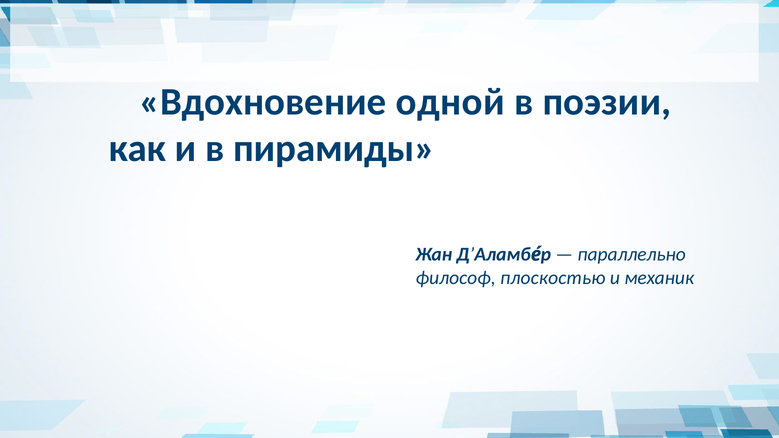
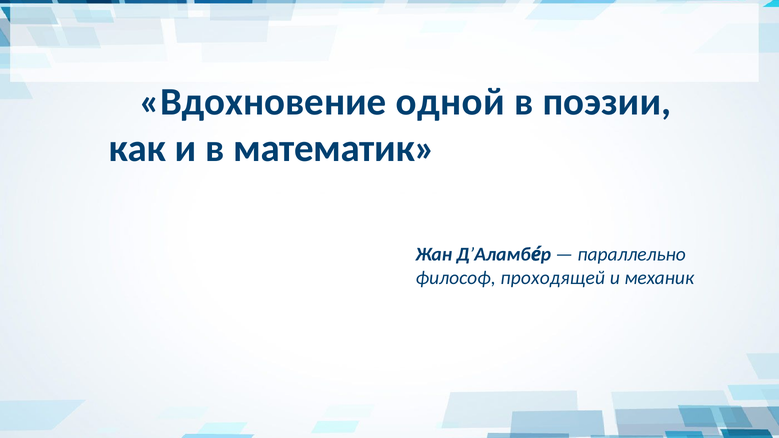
пирамиды: пирамиды -> математик
плоскостью: плоскостью -> проходящей
